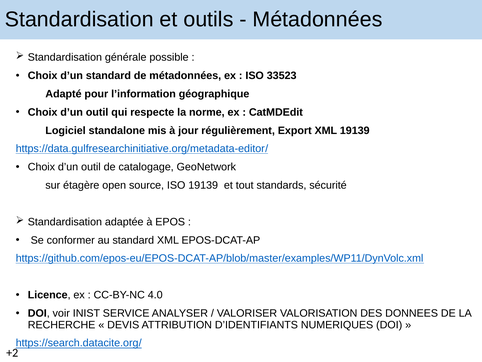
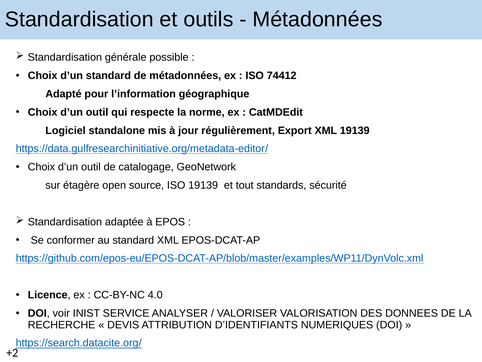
33523: 33523 -> 74412
